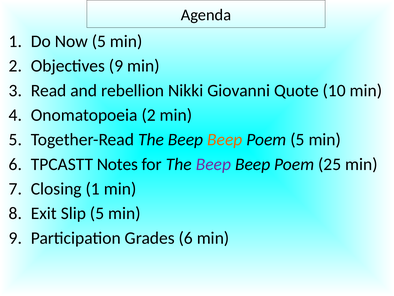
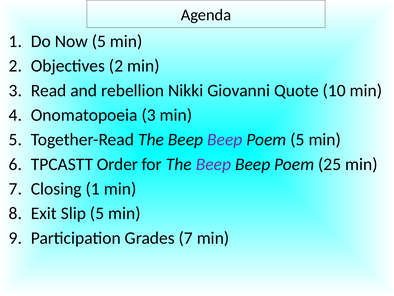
Objectives 9: 9 -> 2
Onomatopoeia 2: 2 -> 3
Beep at (225, 139) colour: orange -> purple
Notes: Notes -> Order
Grades 6: 6 -> 7
